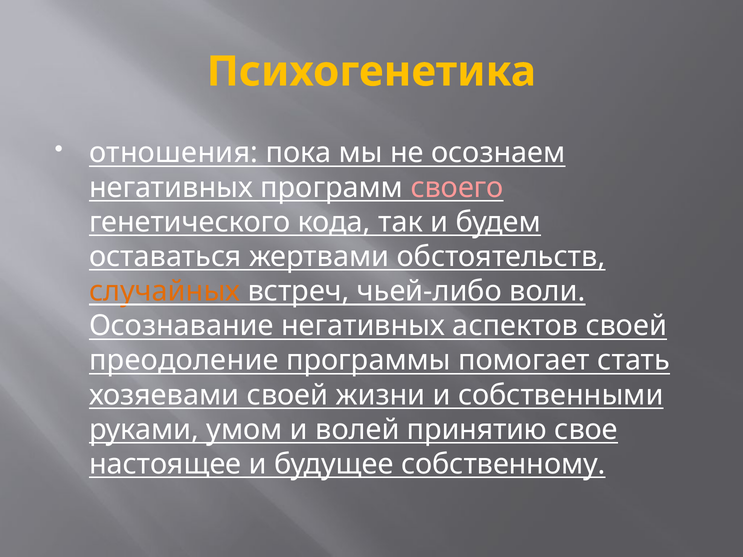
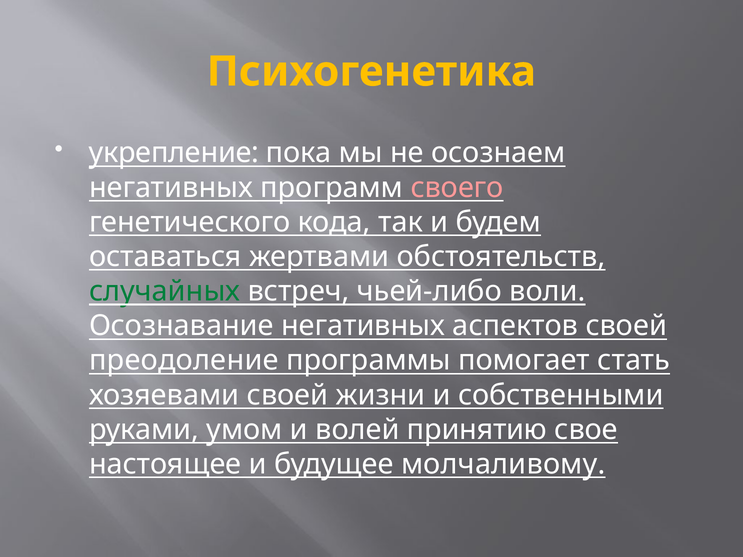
отношения: отношения -> укрепление
случайных colour: orange -> green
собственному: собственному -> молчаливому
